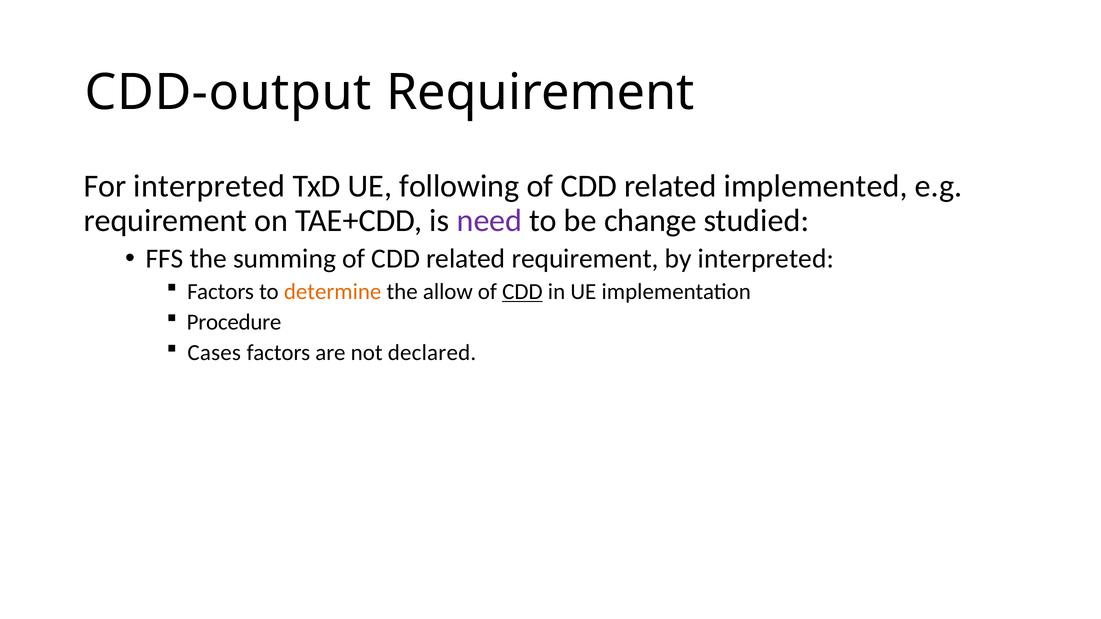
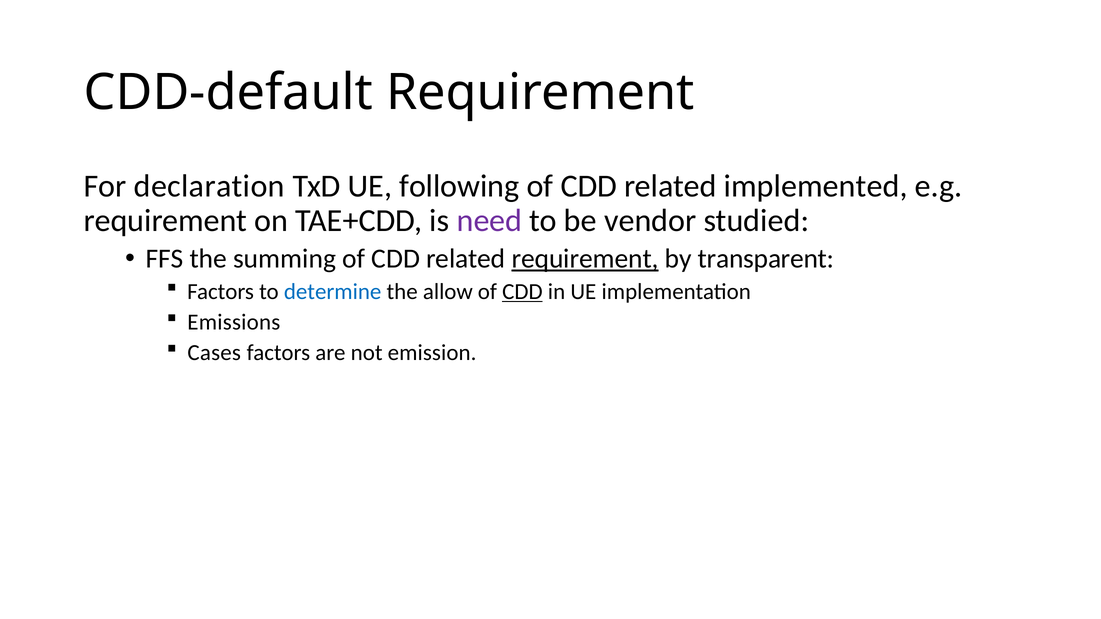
CDD-output: CDD-output -> CDD-default
For interpreted: interpreted -> declaration
change: change -> vendor
requirement at (585, 259) underline: none -> present
by interpreted: interpreted -> transparent
determine colour: orange -> blue
Procedure: Procedure -> Emissions
declared: declared -> emission
